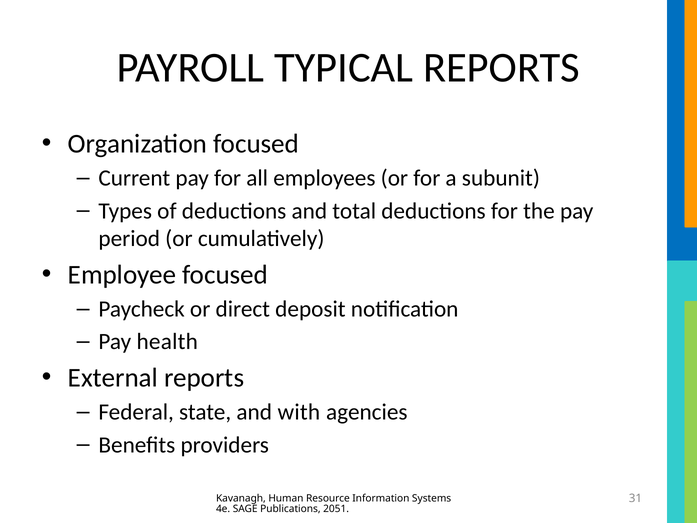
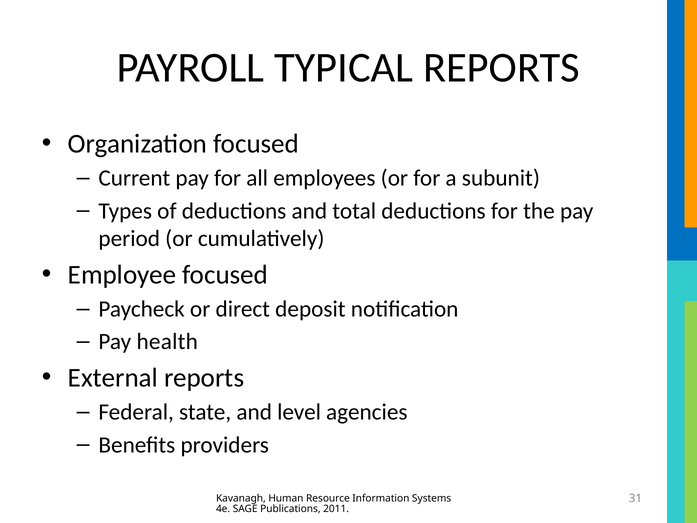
with: with -> level
2051: 2051 -> 2011
